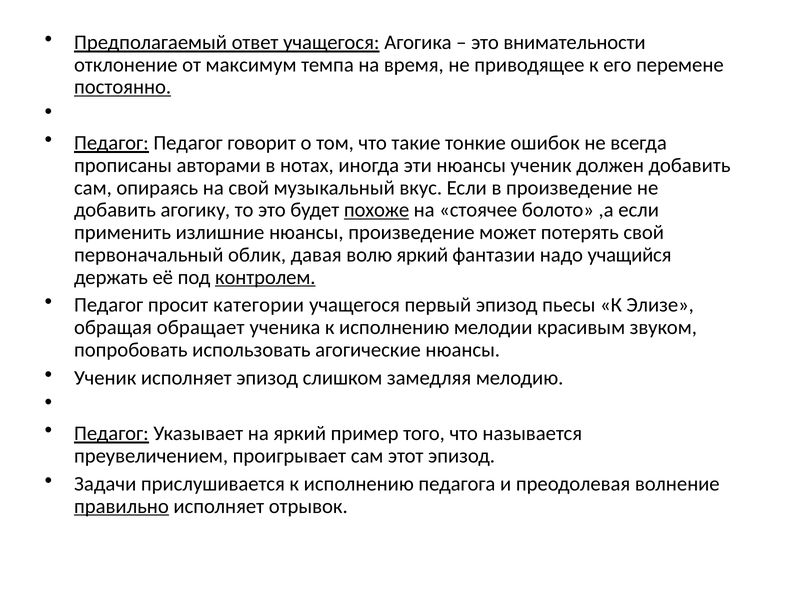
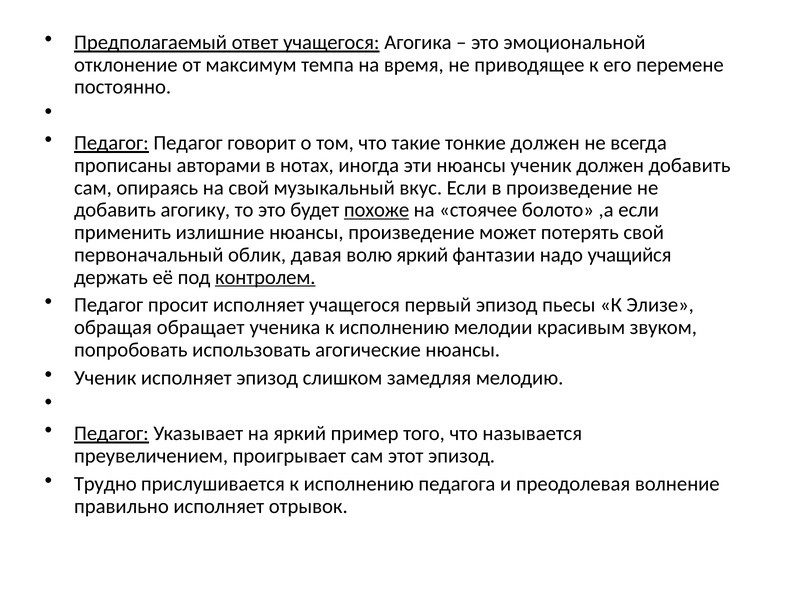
внимательности: внимательности -> эмоциональной
постоянно underline: present -> none
тонкие ошибок: ошибок -> должен
просит категории: категории -> исполняет
Задачи: Задачи -> Трудно
правильно underline: present -> none
